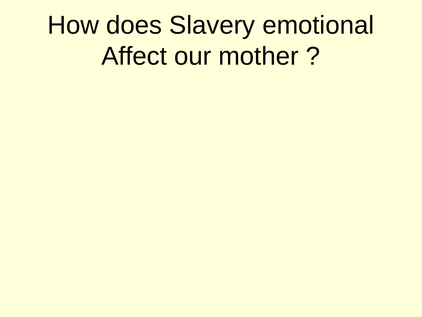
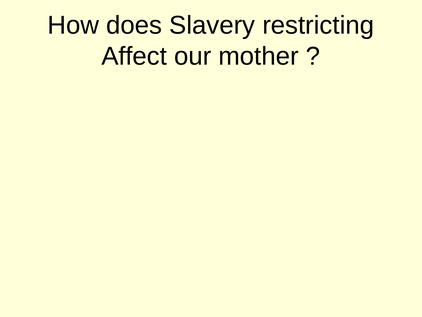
emotional: emotional -> restricting
